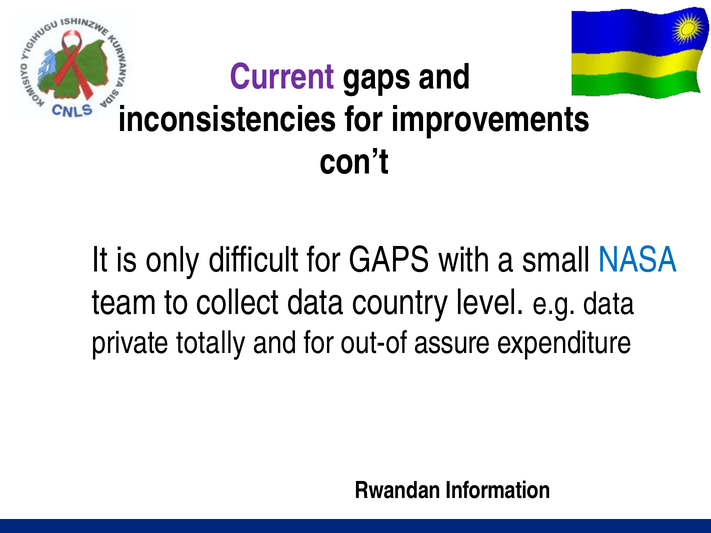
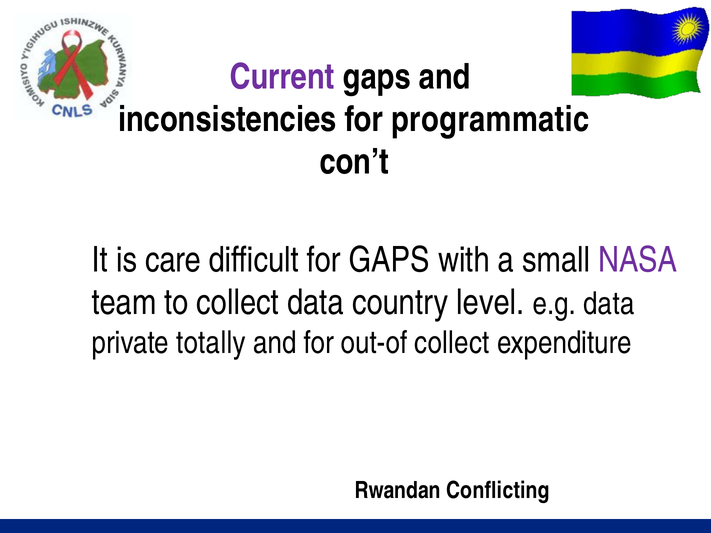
improvements: improvements -> programmatic
only: only -> care
NASA colour: blue -> purple
out-of assure: assure -> collect
Information: Information -> Conflicting
